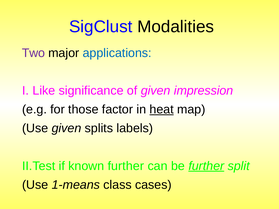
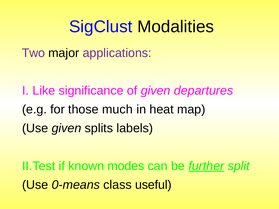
applications colour: blue -> purple
impression: impression -> departures
factor: factor -> much
heat underline: present -> none
known further: further -> modes
1-means: 1-means -> 0-means
cases: cases -> useful
